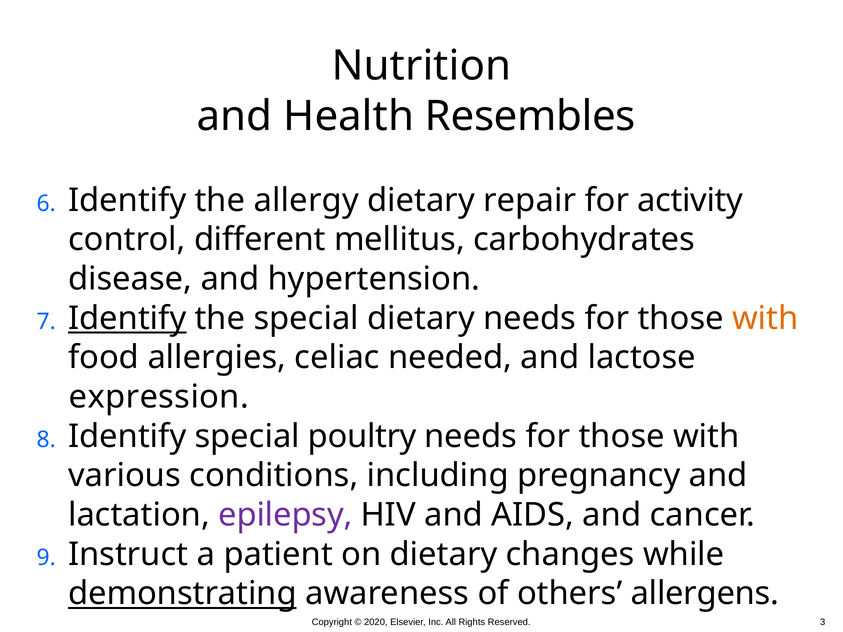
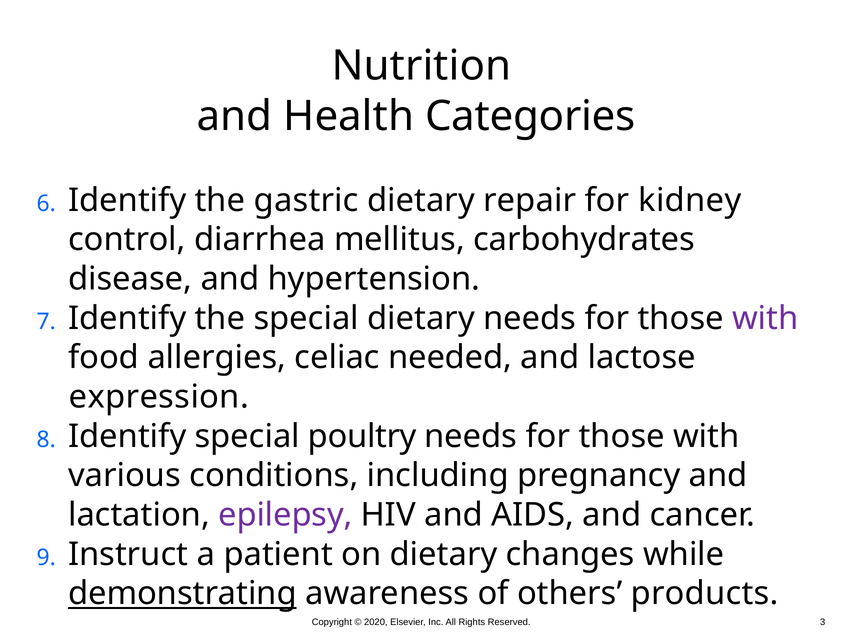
Resembles: Resembles -> Categories
allergy: allergy -> gastric
activity: activity -> kidney
different: different -> diarrhea
Identify at (127, 318) underline: present -> none
with at (765, 318) colour: orange -> purple
allergens: allergens -> products
